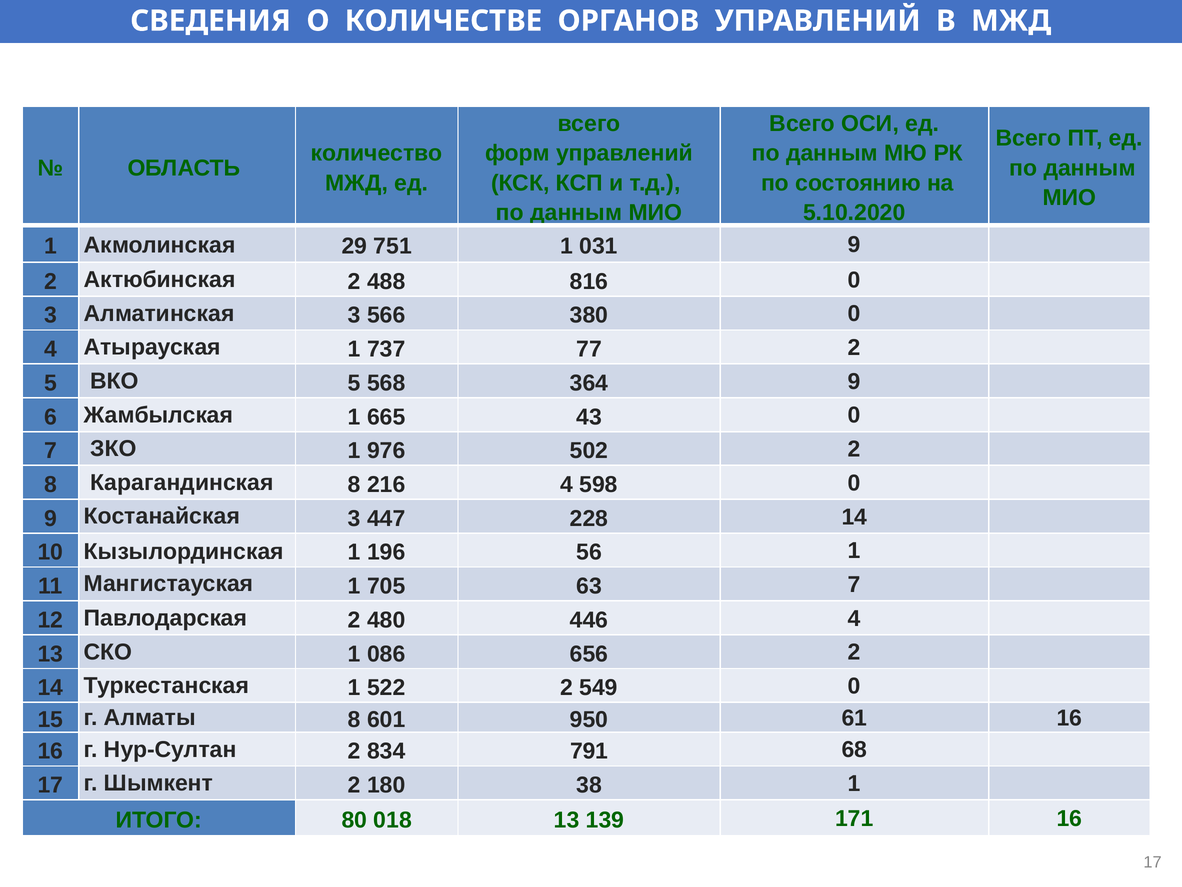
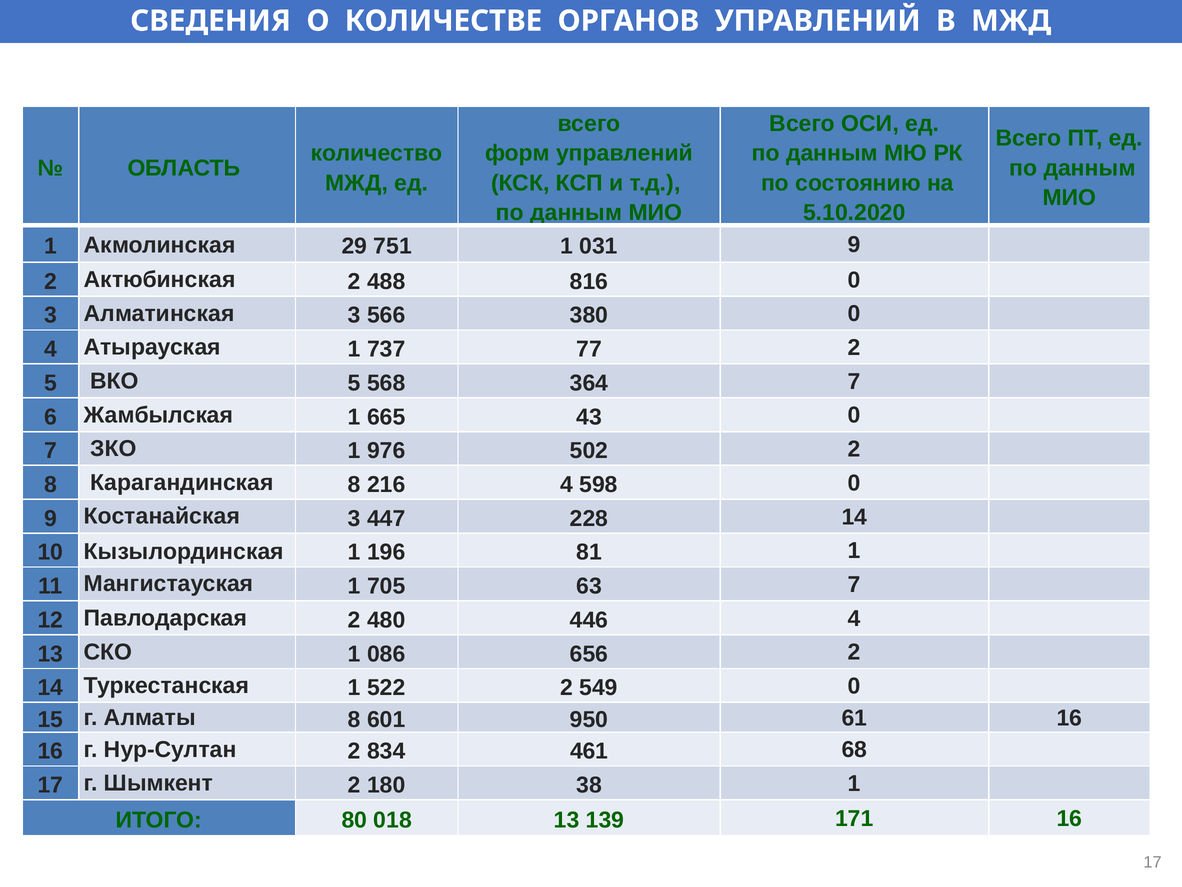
364 9: 9 -> 7
56: 56 -> 81
791: 791 -> 461
